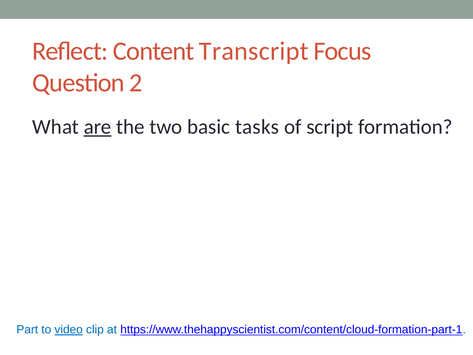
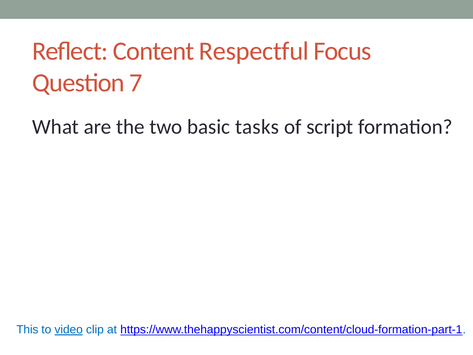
Transcript: Transcript -> Respectful
2: 2 -> 7
are underline: present -> none
Part: Part -> This
